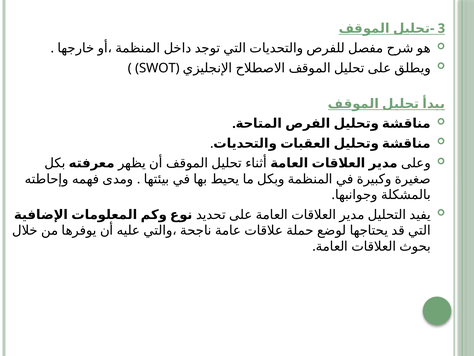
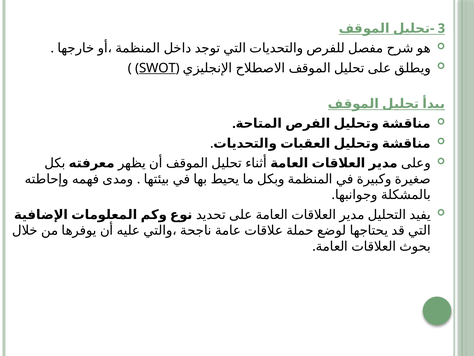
SWOT underline: none -> present
